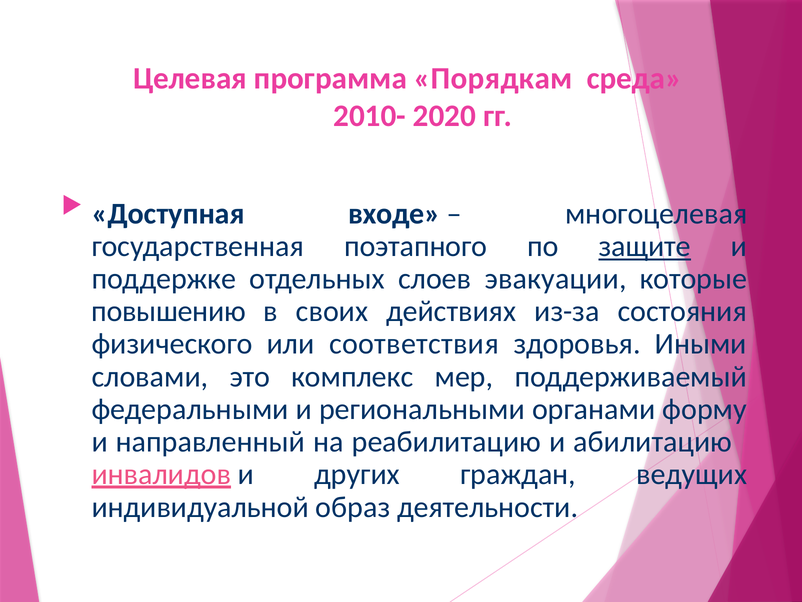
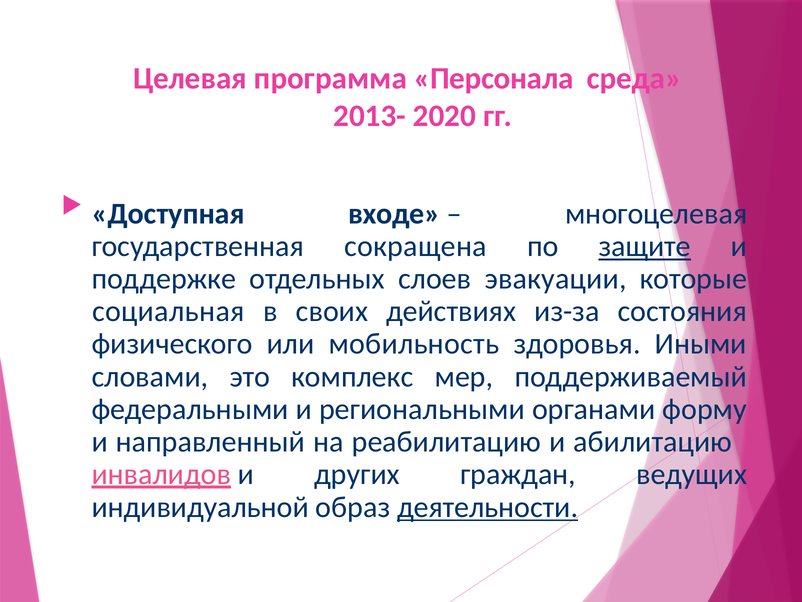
Порядкам: Порядкам -> Персонала
2010-: 2010- -> 2013-
поэтапного: поэтапного -> сокращена
повышению: повышению -> социальная
соответствия: соответствия -> мобильность
деятельности underline: none -> present
